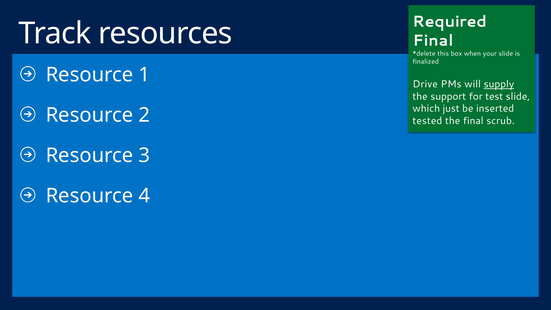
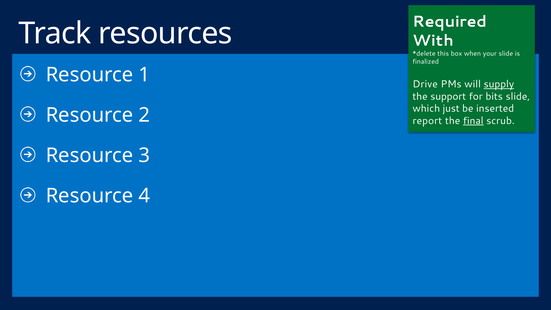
Final at (433, 41): Final -> With
test: test -> bits
tested: tested -> report
final at (473, 121) underline: none -> present
